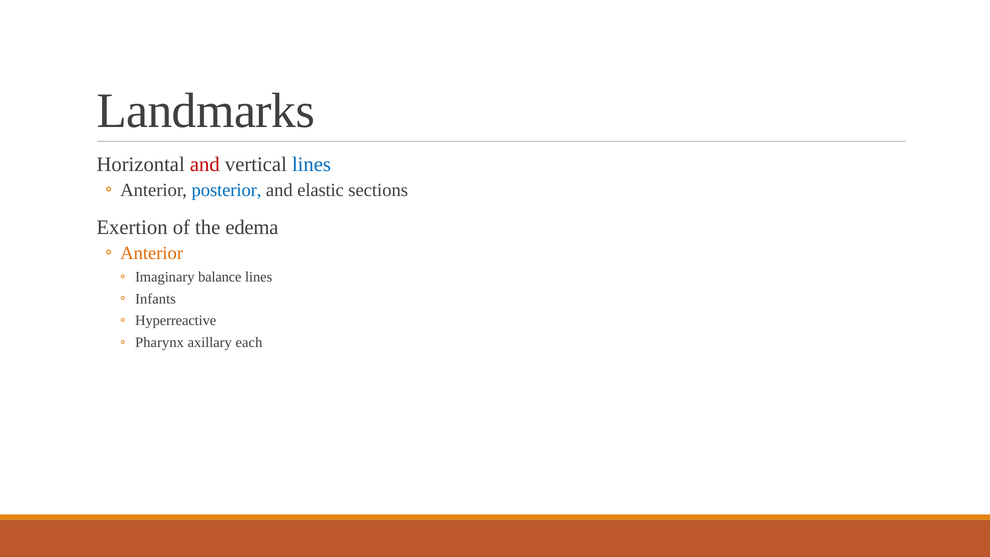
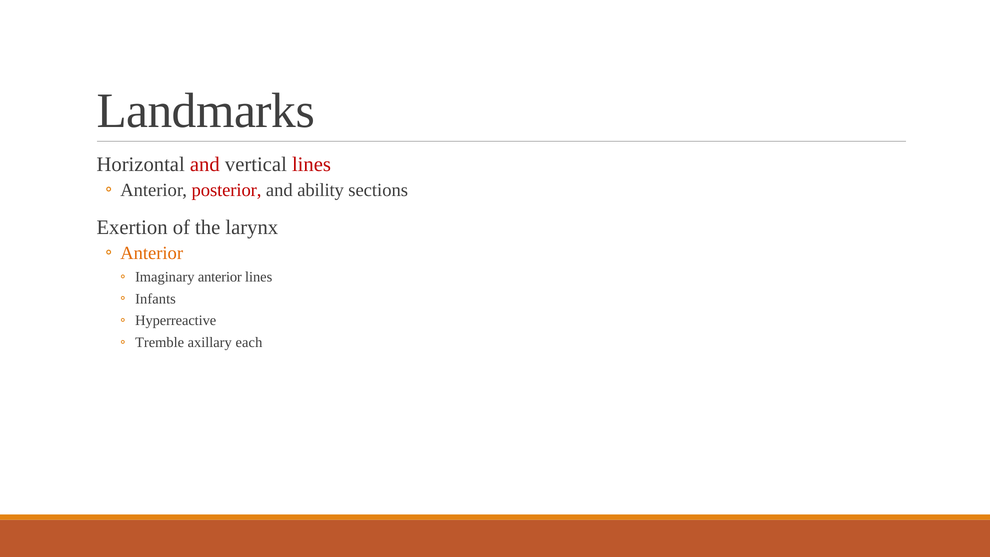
lines at (311, 165) colour: blue -> red
posterior colour: blue -> red
elastic: elastic -> ability
edema: edema -> larynx
Imaginary balance: balance -> anterior
Pharynx: Pharynx -> Tremble
